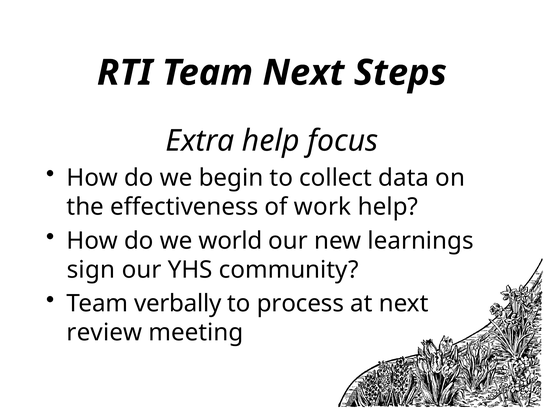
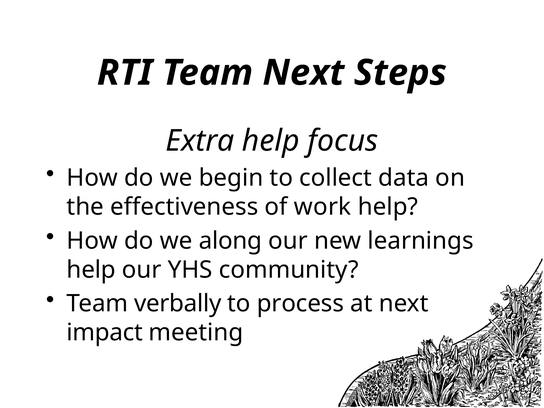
world: world -> along
sign at (91, 270): sign -> help
review: review -> impact
